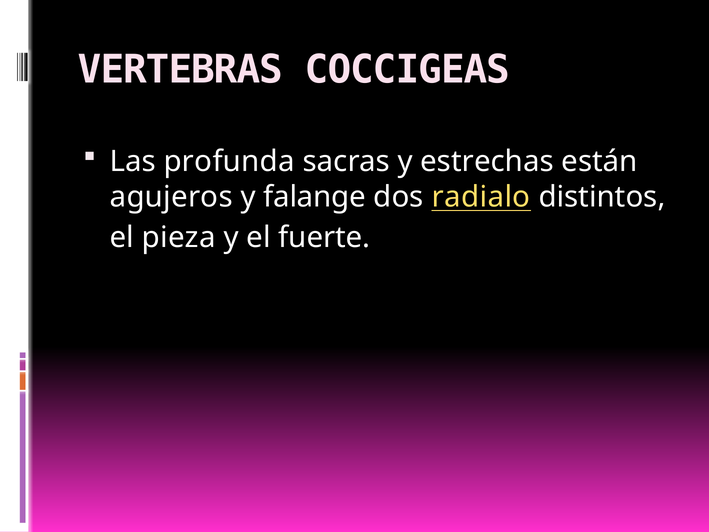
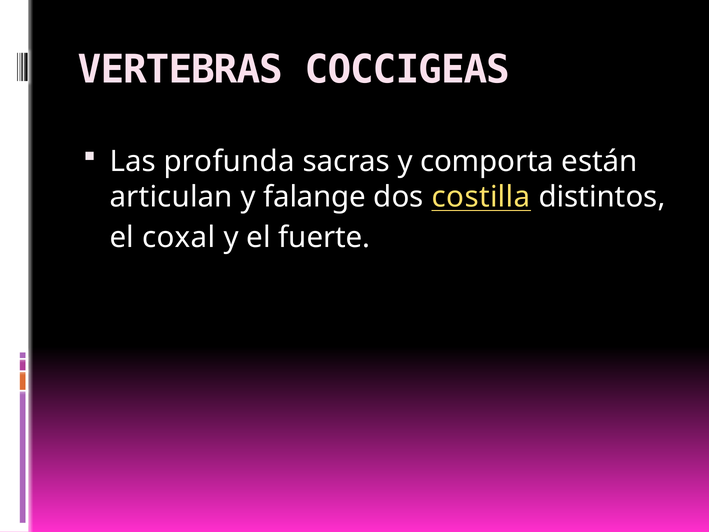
estrechas: estrechas -> comporta
agujeros: agujeros -> articulan
radialo: radialo -> costilla
pieza: pieza -> coxal
